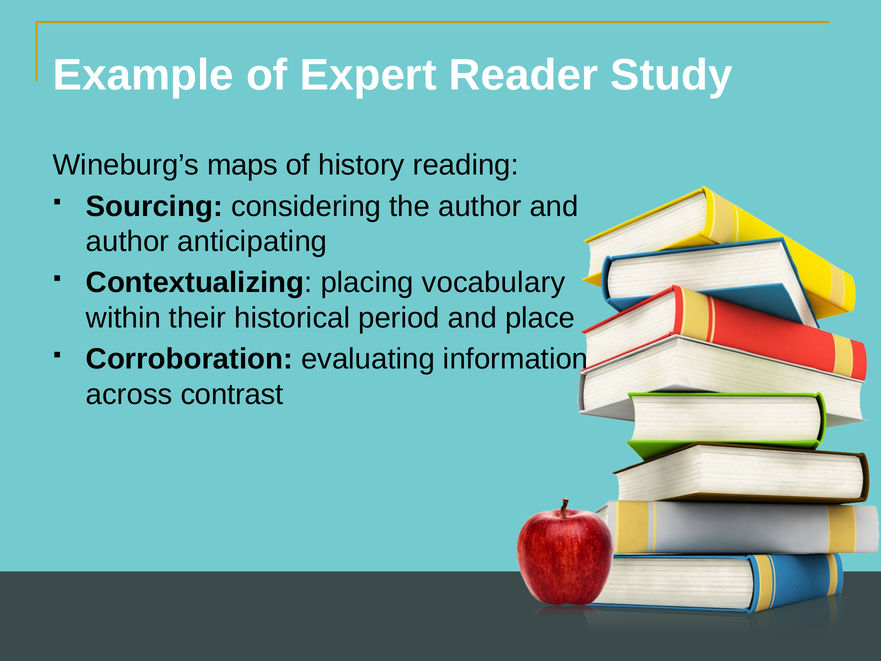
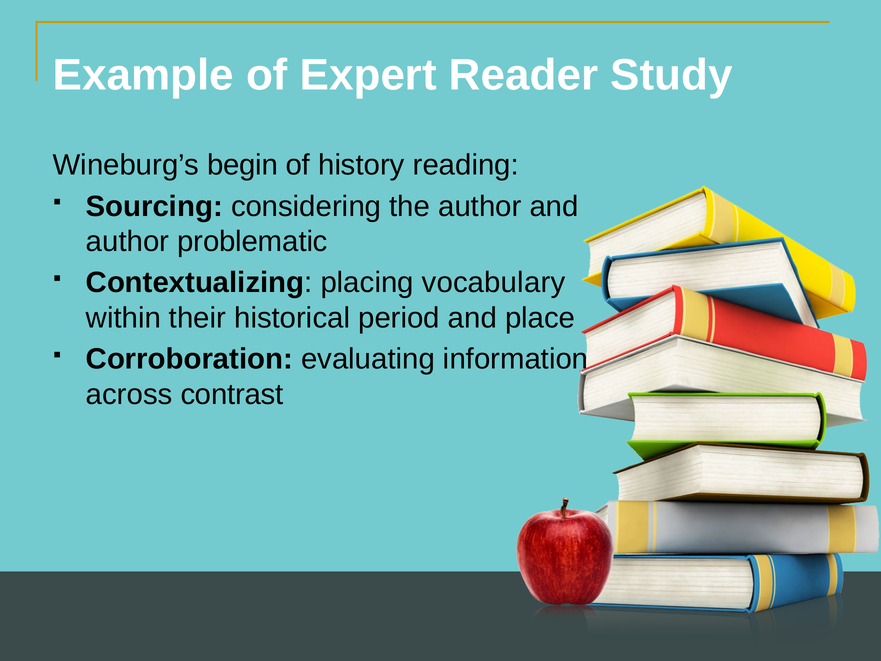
maps: maps -> begin
anticipating: anticipating -> problematic
